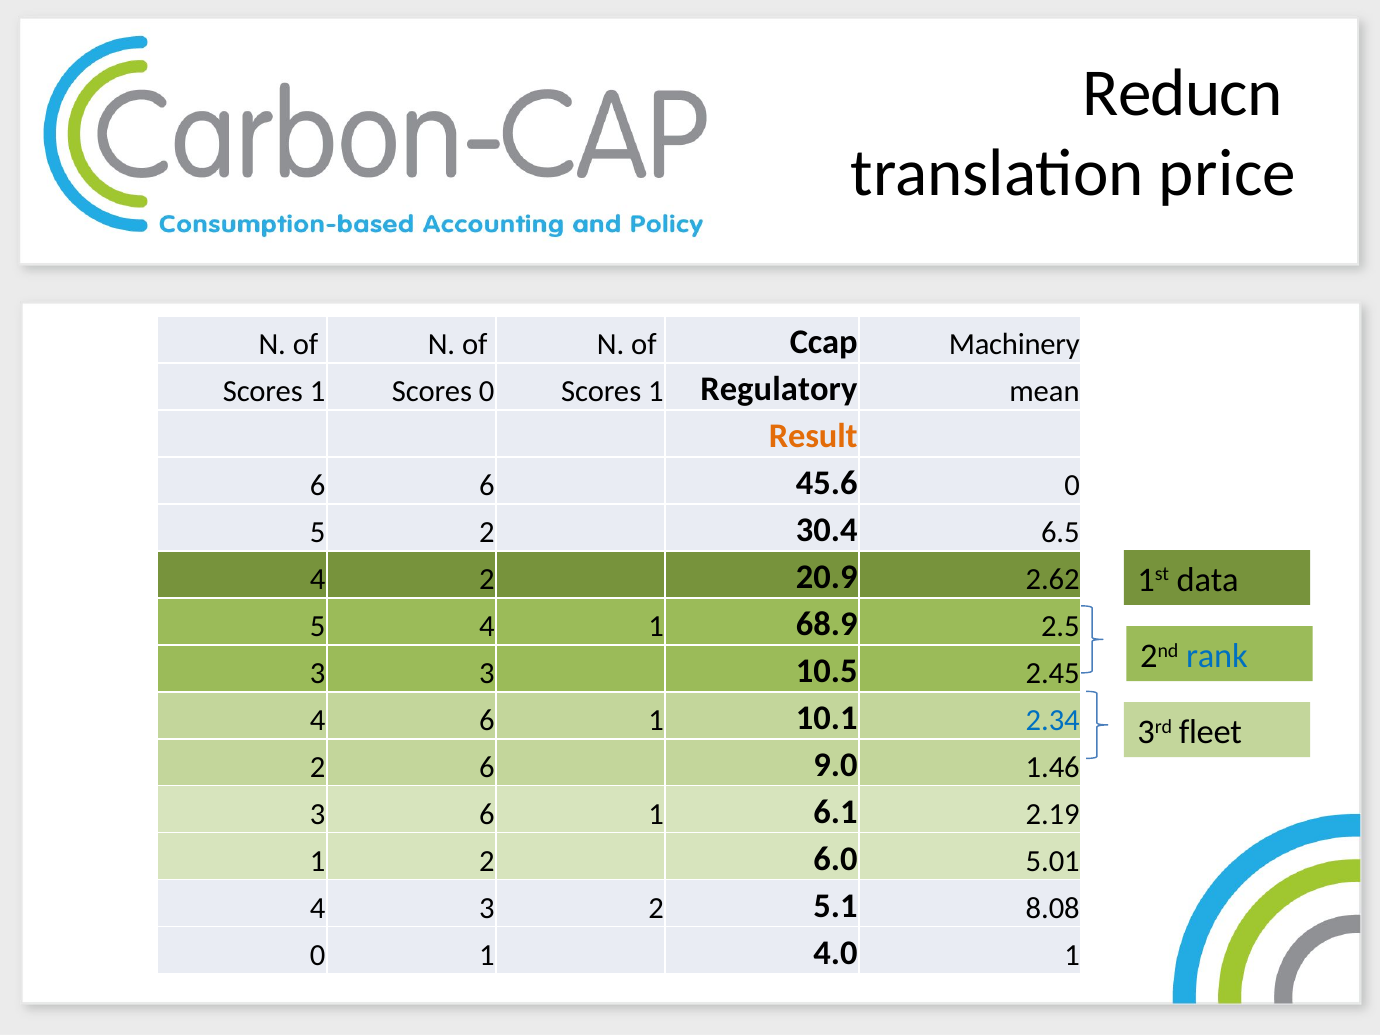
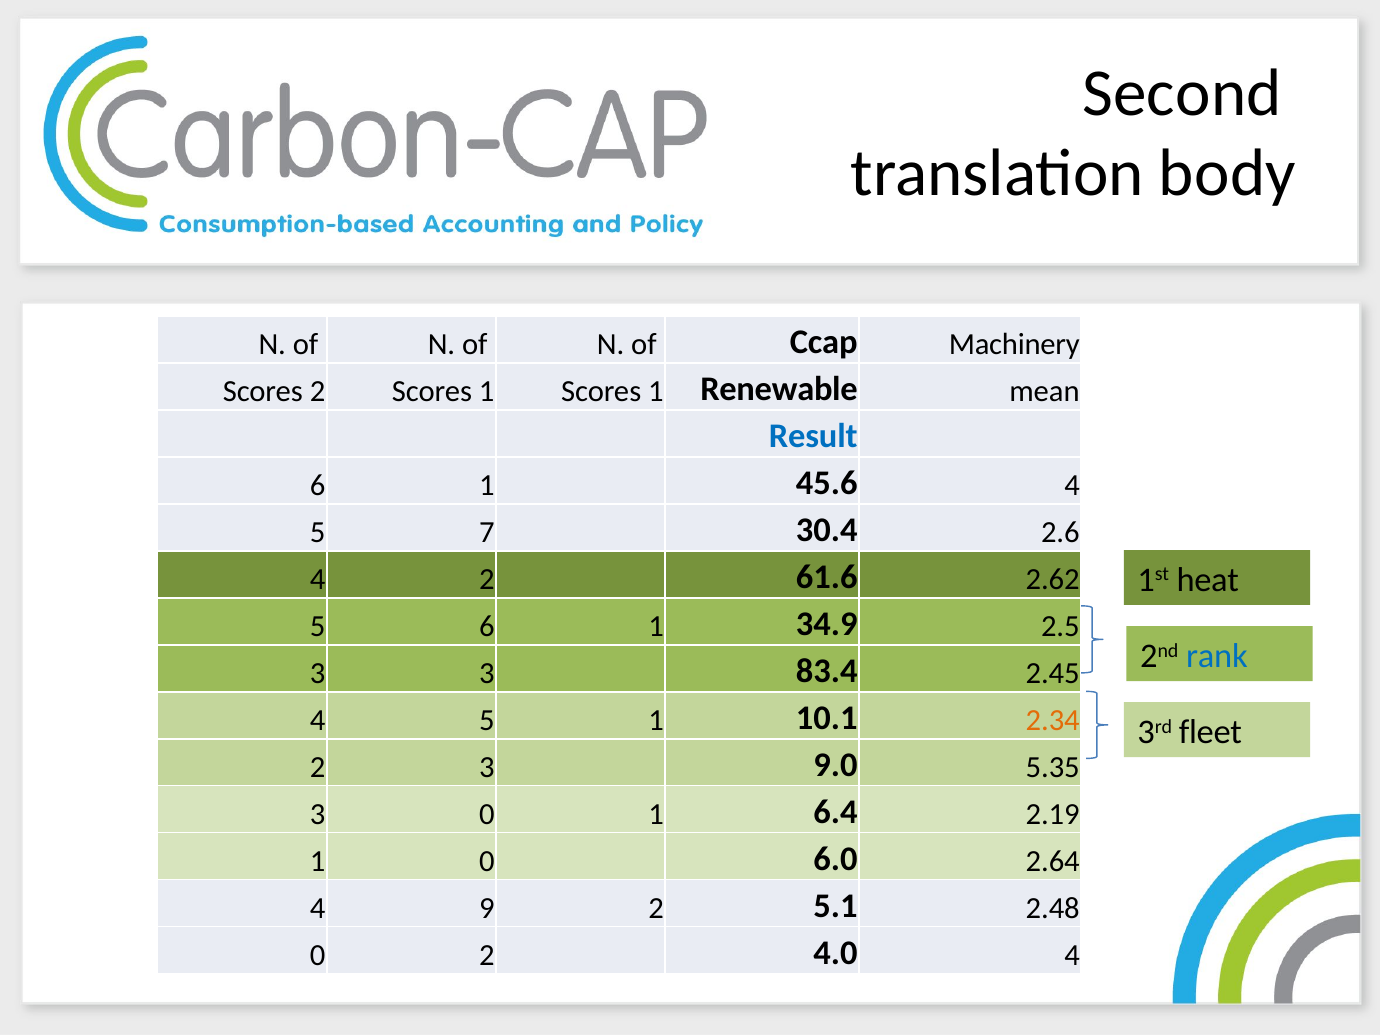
Reducn: Reducn -> Second
price: price -> body
1 at (318, 392): 1 -> 2
0 at (487, 392): 0 -> 1
Regulatory: Regulatory -> Renewable
Result colour: orange -> blue
6 at (487, 486): 6 -> 1
45.6 0: 0 -> 4
5 2: 2 -> 7
6.5: 6.5 -> 2.6
data: data -> heat
20.9: 20.9 -> 61.6
5 4: 4 -> 6
68.9: 68.9 -> 34.9
10.5: 10.5 -> 83.4
6 at (487, 720): 6 -> 5
2.34 colour: blue -> orange
2 6: 6 -> 3
1.46: 1.46 -> 5.35
3 6: 6 -> 0
6.1: 6.1 -> 6.4
1 2: 2 -> 0
5.01: 5.01 -> 2.64
4 3: 3 -> 9
8.08: 8.08 -> 2.48
0 1: 1 -> 2
4.0 1: 1 -> 4
